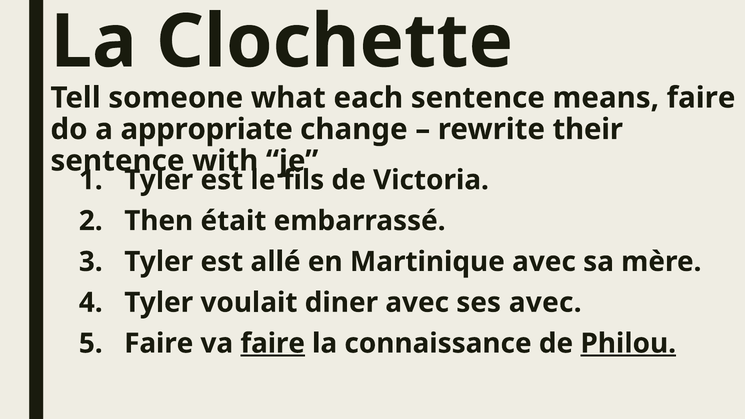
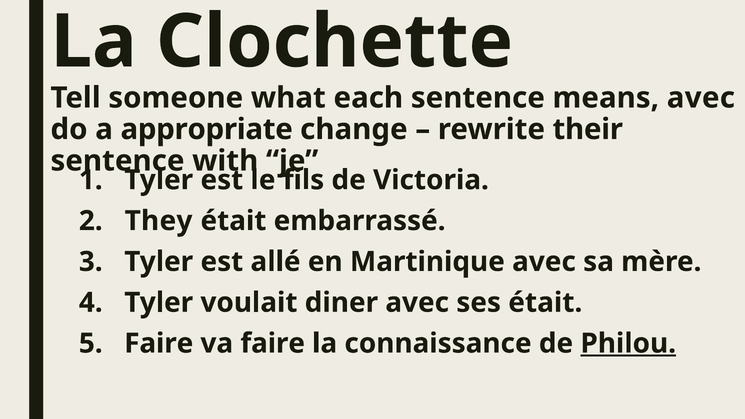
means faire: faire -> avec
Then: Then -> They
ses avec: avec -> était
faire at (273, 343) underline: present -> none
